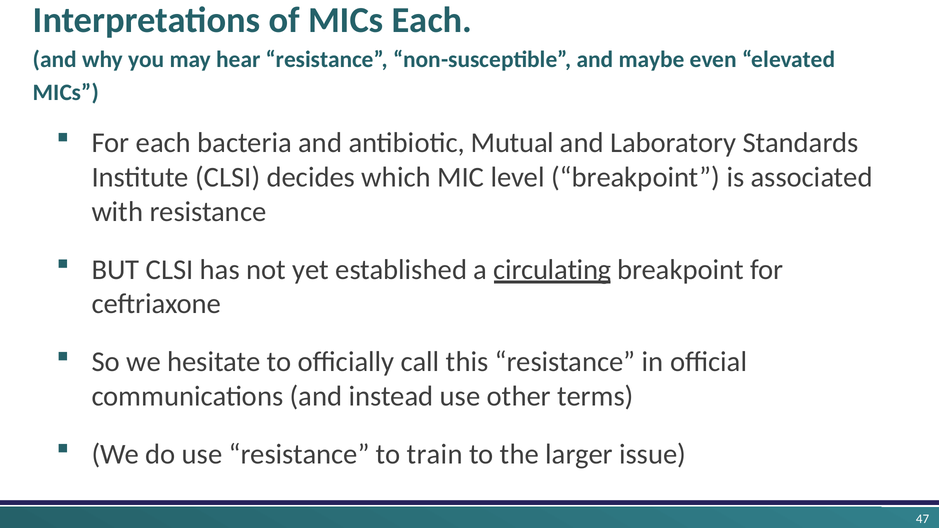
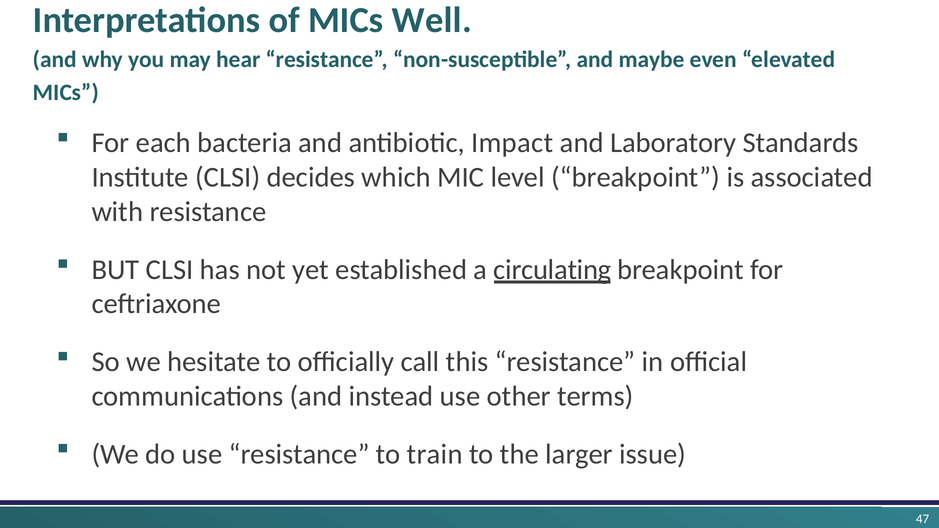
MICs Each: Each -> Well
Mutual: Mutual -> Impact
